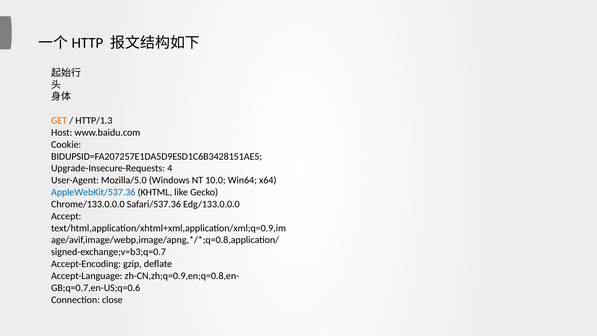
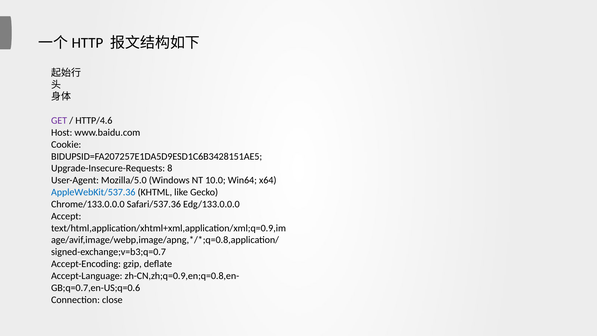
GET colour: orange -> purple
HTTP/1.3: HTTP/1.3 -> HTTP/4.6
4: 4 -> 8
